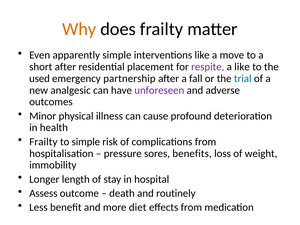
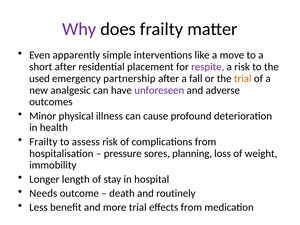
Why colour: orange -> purple
a like: like -> risk
trial at (243, 78) colour: blue -> orange
to simple: simple -> assess
benefits: benefits -> planning
Assess: Assess -> Needs
more diet: diet -> trial
